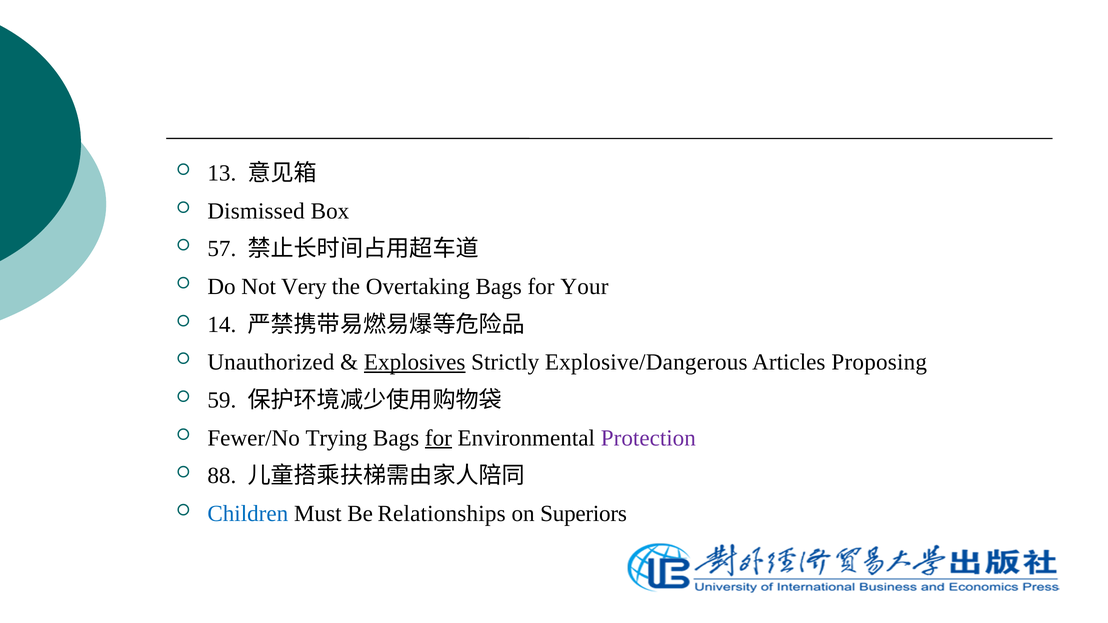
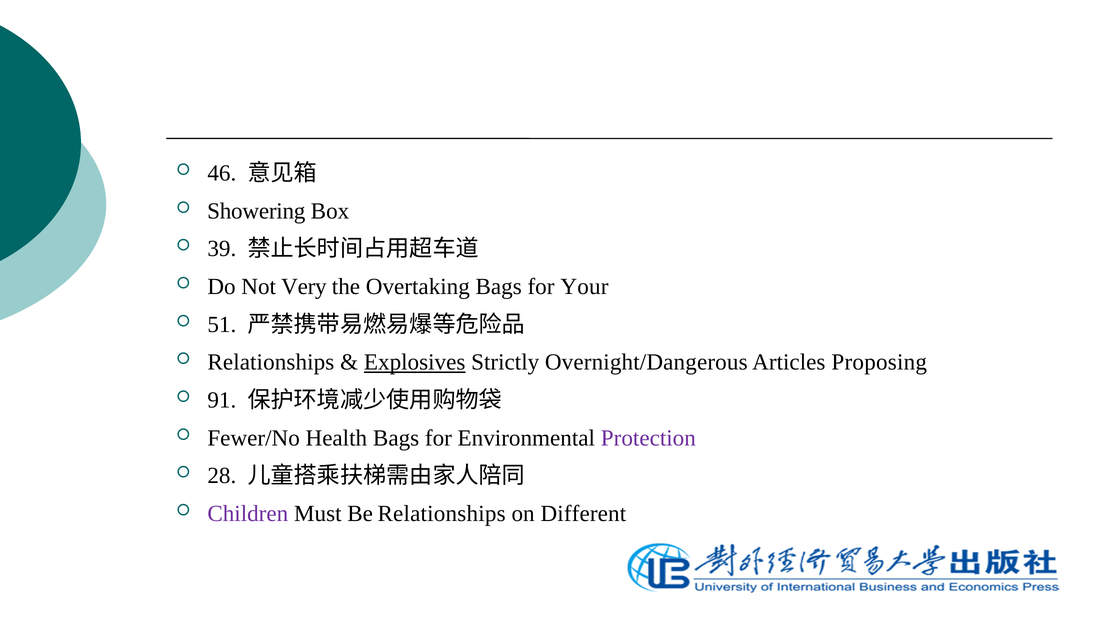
13: 13 -> 46
Dismissed: Dismissed -> Showering
57: 57 -> 39
14: 14 -> 51
Unauthorized at (271, 362): Unauthorized -> Relationships
Explosive/Dangerous: Explosive/Dangerous -> Overnight/Dangerous
59: 59 -> 91
Trying: Trying -> Health
for at (438, 438) underline: present -> none
88: 88 -> 28
Children colour: blue -> purple
Superiors: Superiors -> Different
